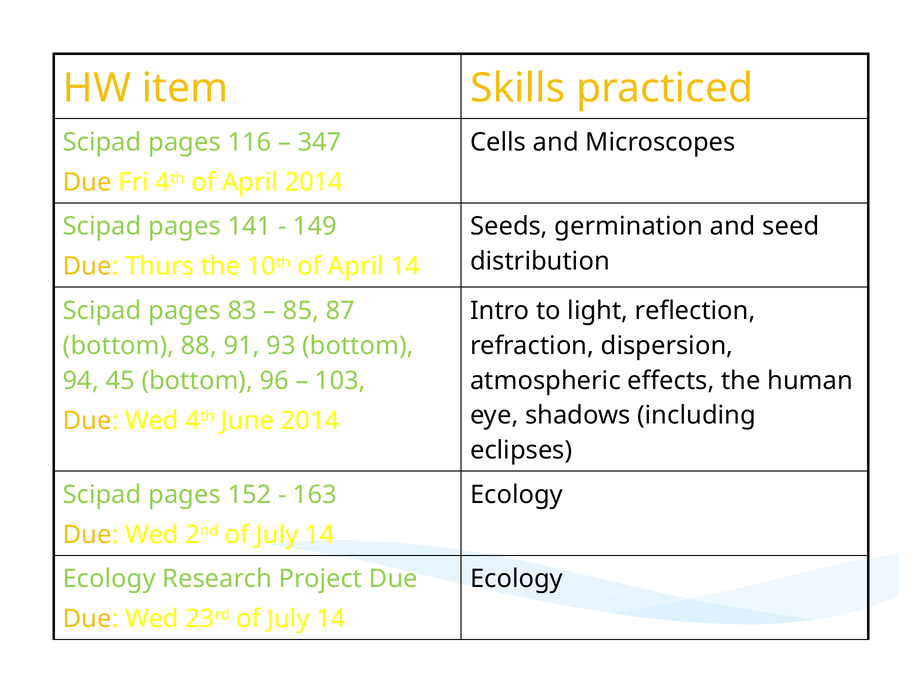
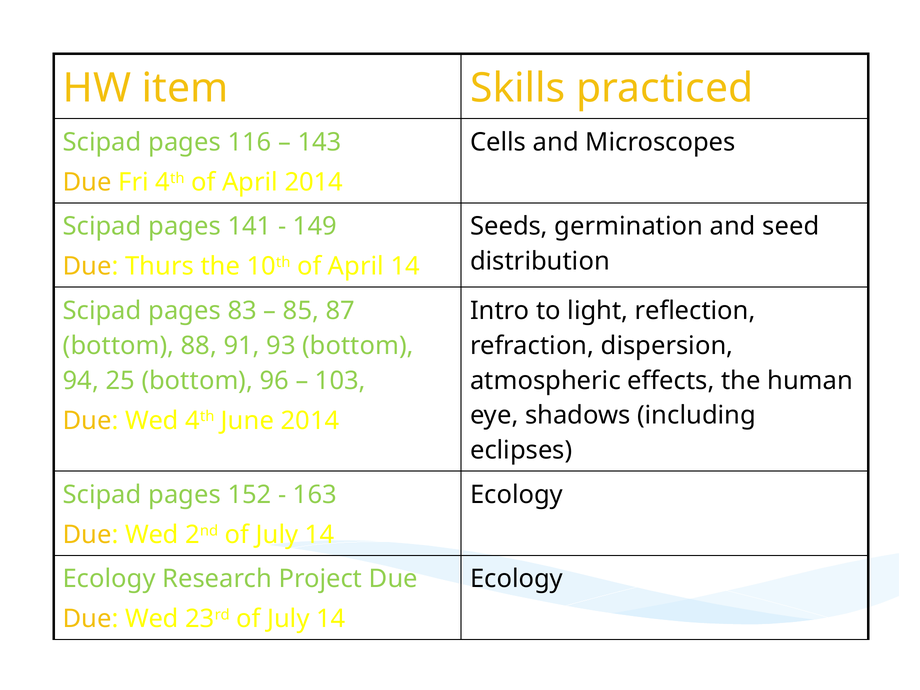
347: 347 -> 143
45: 45 -> 25
